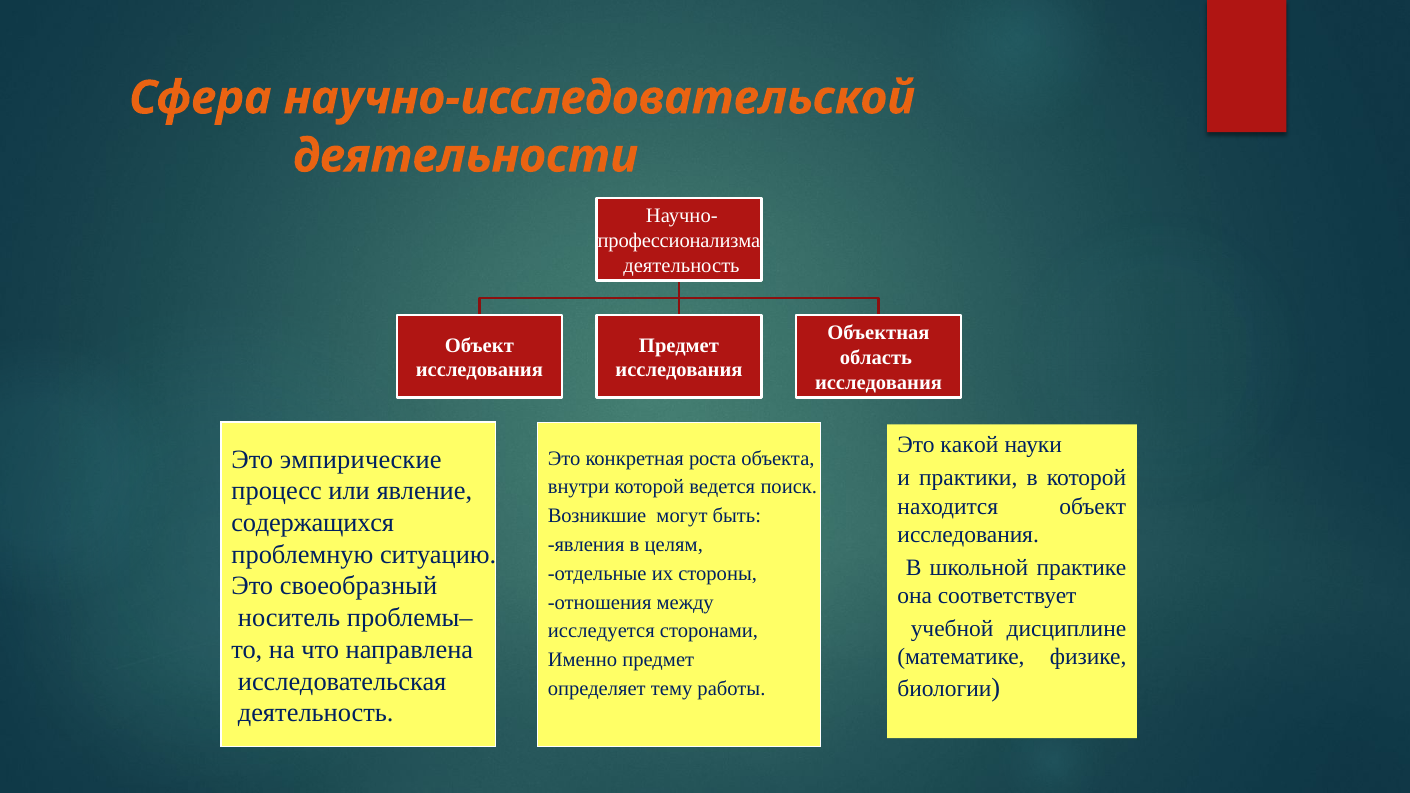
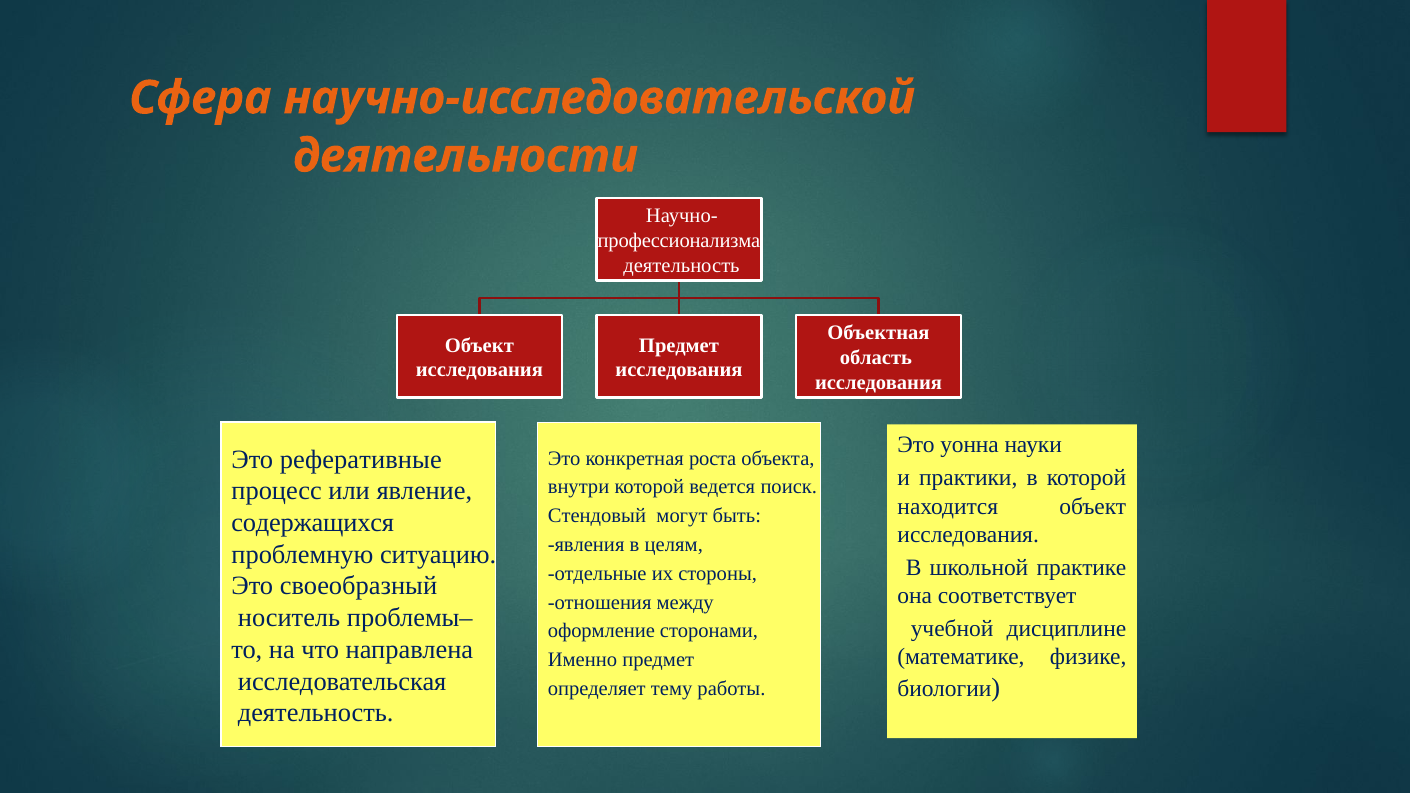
какой: какой -> уонна
эмпирические: эмпирические -> реферативные
Возникшие: Возникшие -> Стендовый
исследуется: исследуется -> оформление
